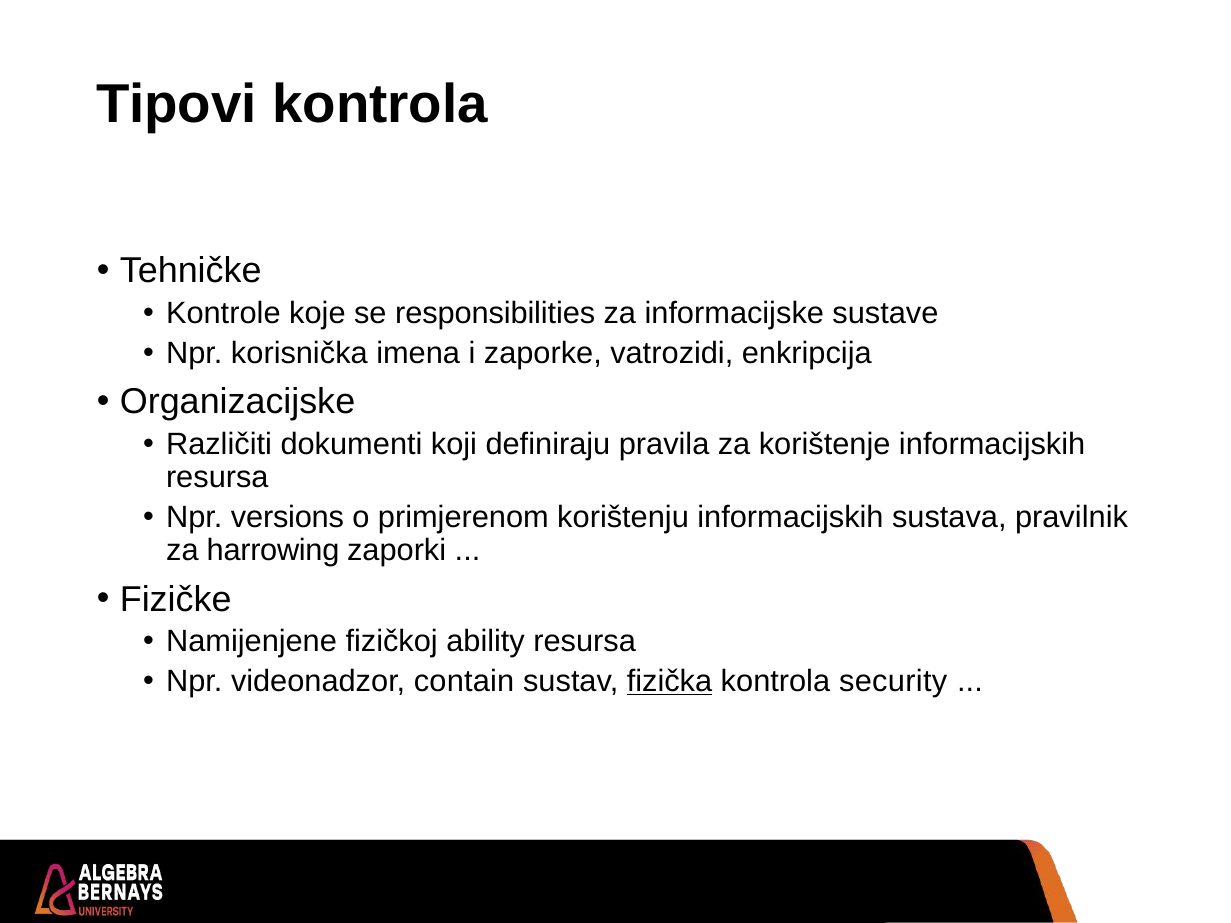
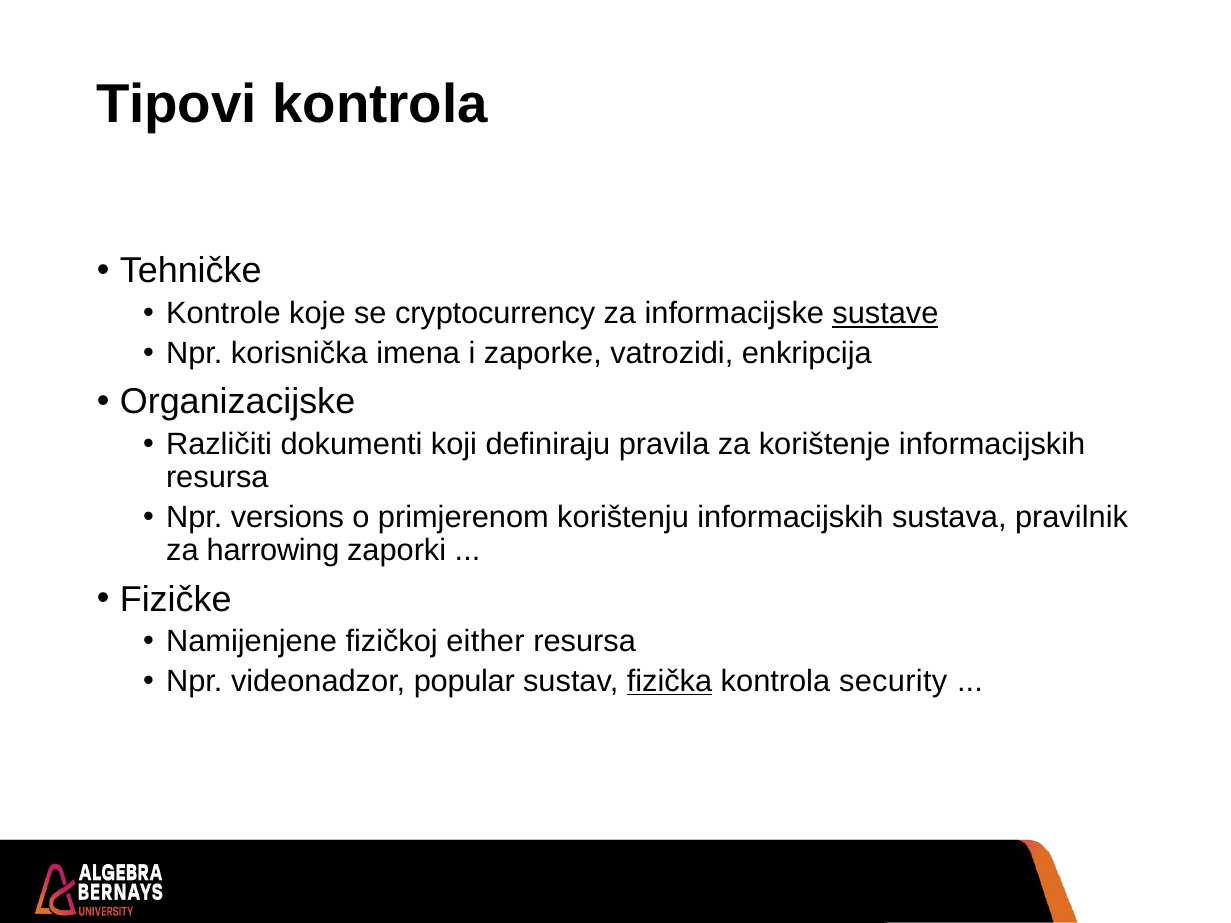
responsibilities: responsibilities -> cryptocurrency
sustave underline: none -> present
ability: ability -> either
contain: contain -> popular
